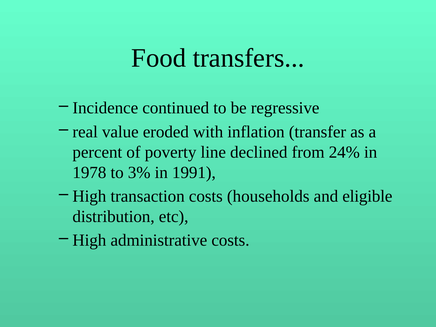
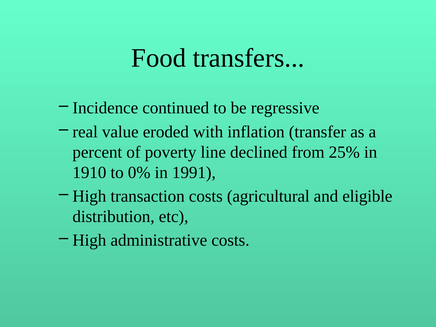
24%: 24% -> 25%
1978: 1978 -> 1910
3%: 3% -> 0%
households: households -> agricultural
